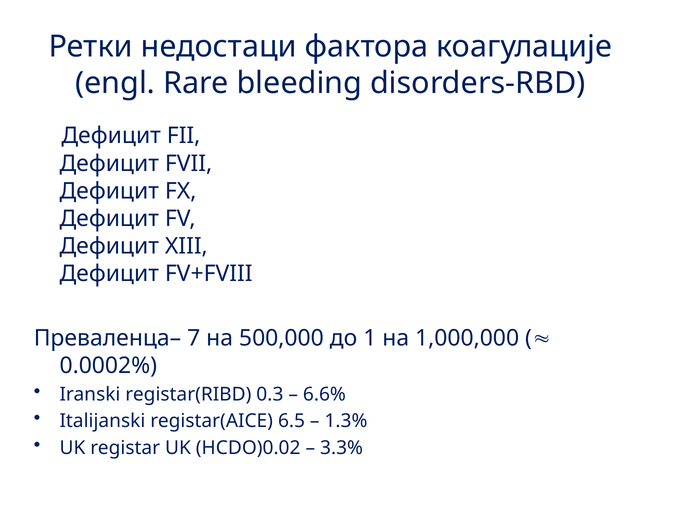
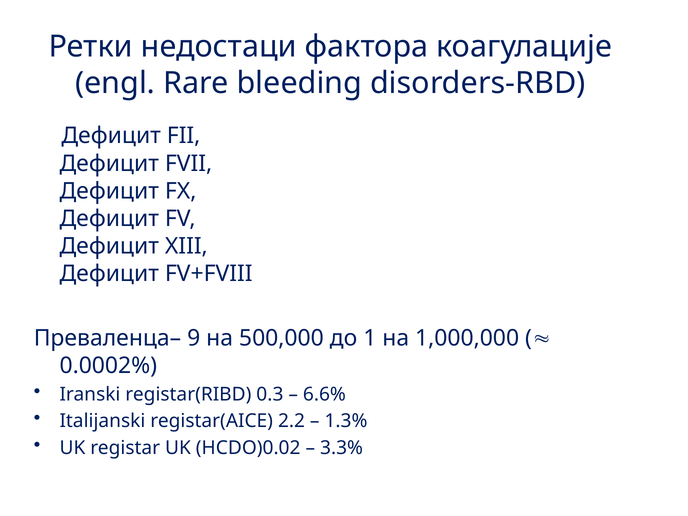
7: 7 -> 9
6.5: 6.5 -> 2.2
